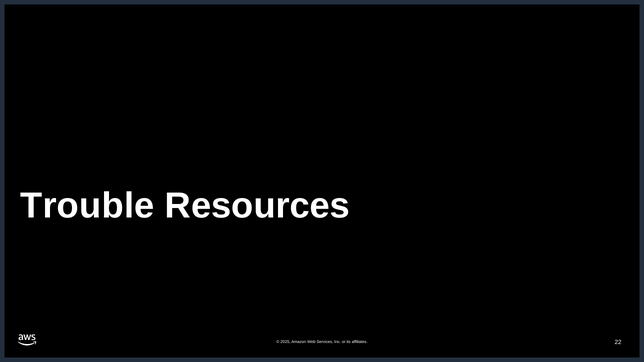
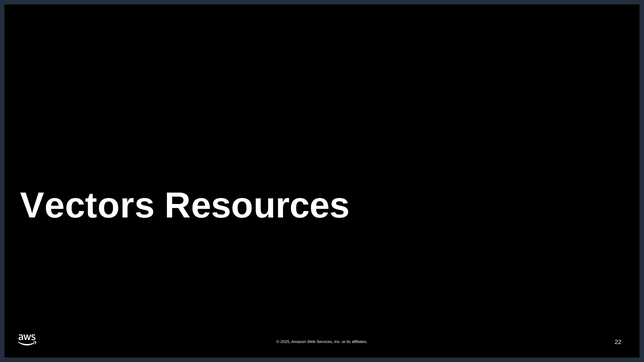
Trouble: Trouble -> Vectors
